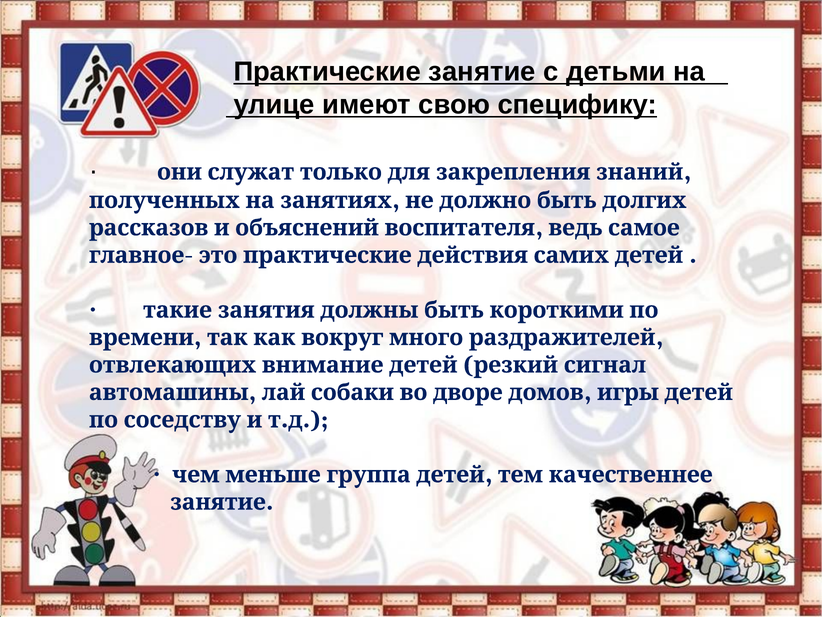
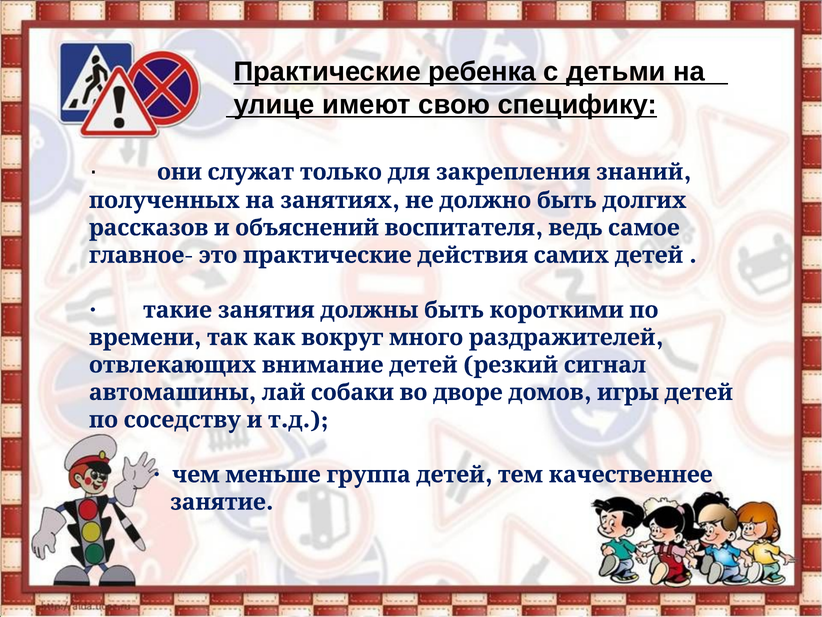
Практические занятие: занятие -> ребенка
